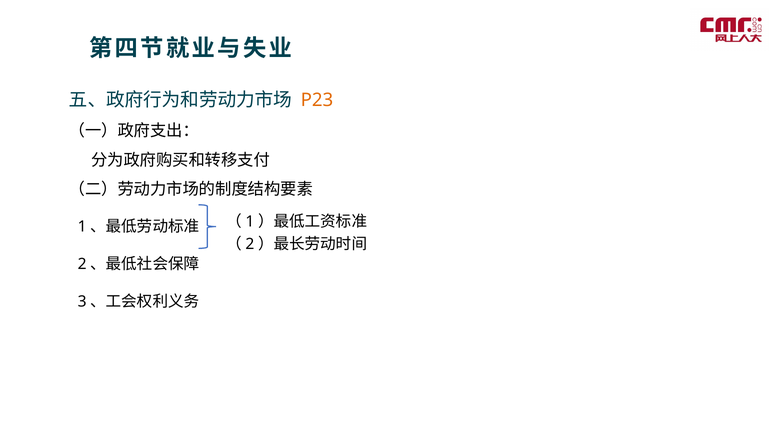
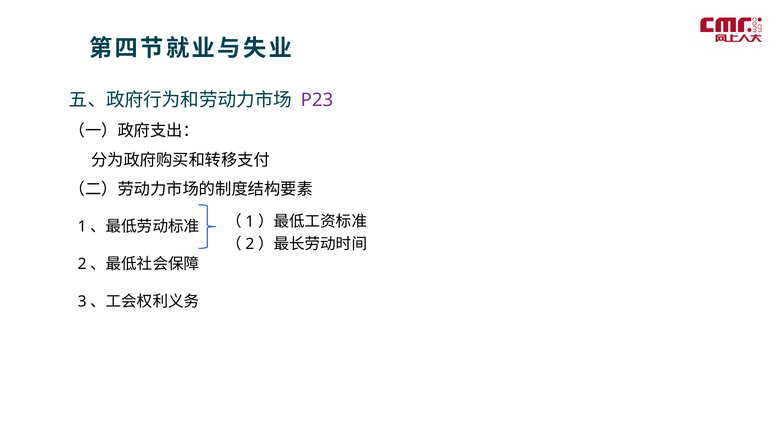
P23 colour: orange -> purple
